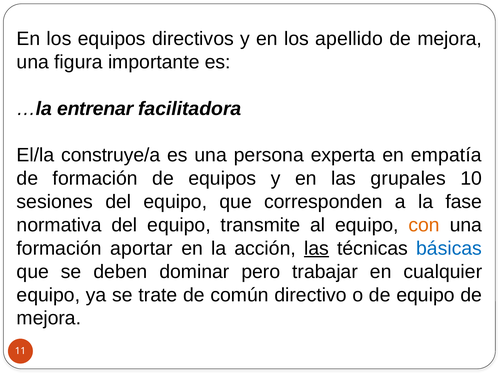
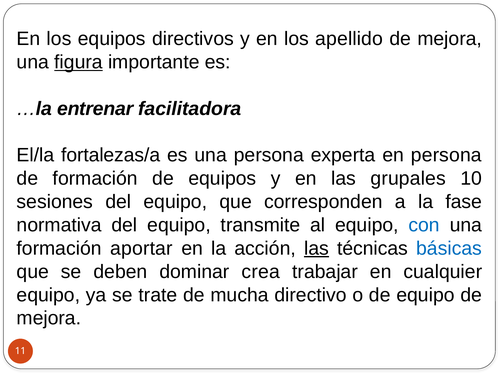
figura underline: none -> present
construye/a: construye/a -> fortalezas/a
en empatía: empatía -> persona
con colour: orange -> blue
pero: pero -> crea
común: común -> mucha
